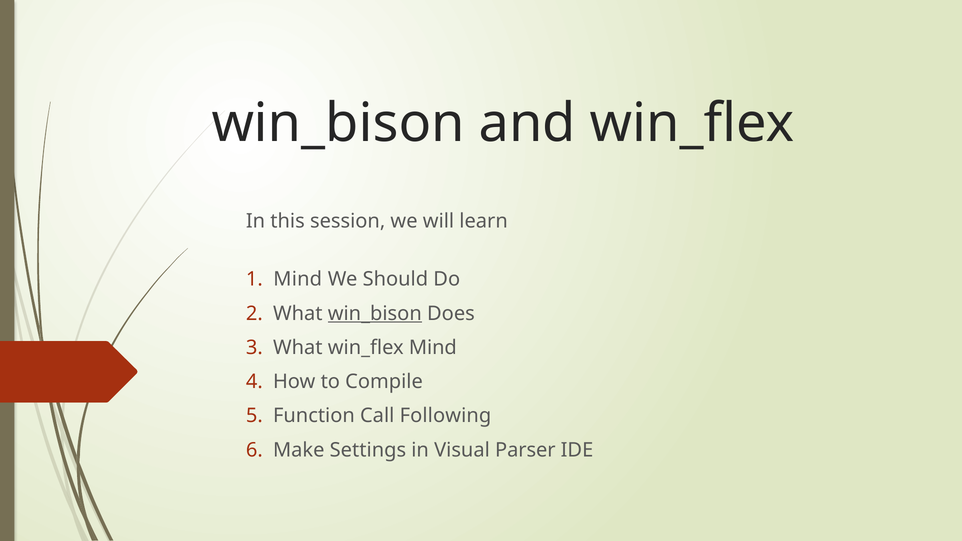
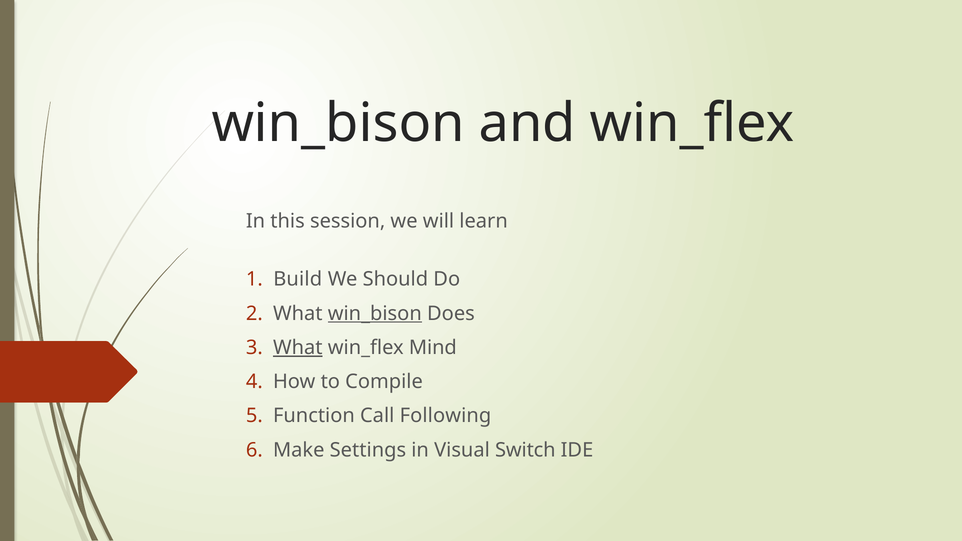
Mind at (298, 279): Mind -> Build
What at (298, 348) underline: none -> present
Parser: Parser -> Switch
